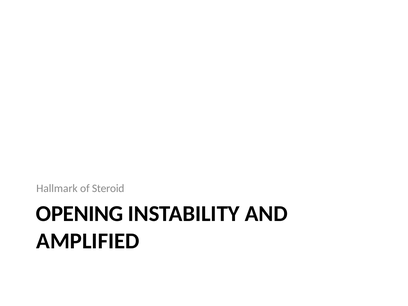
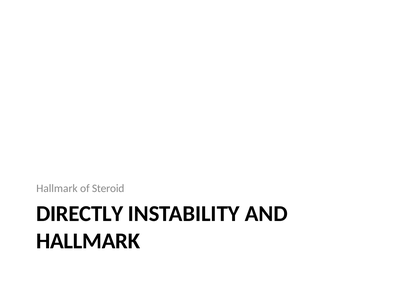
OPENING: OPENING -> DIRECTLY
AMPLIFIED at (88, 241): AMPLIFIED -> HALLMARK
